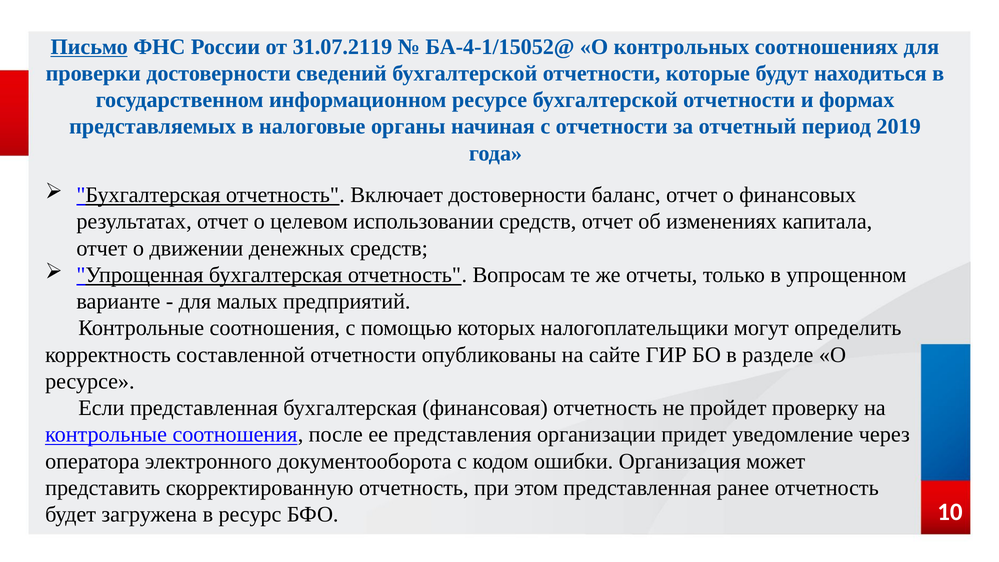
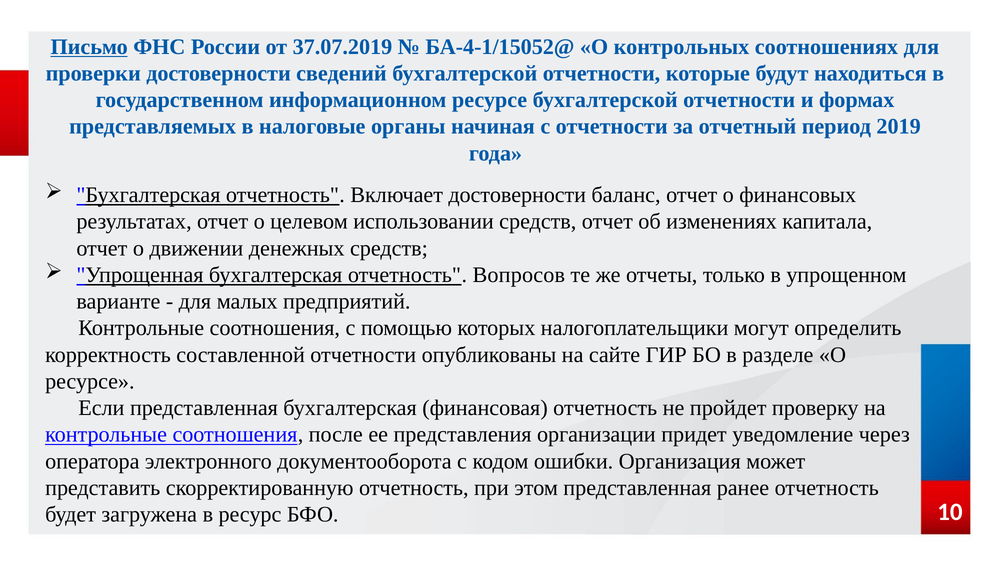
31.07.2119: 31.07.2119 -> 37.07.2019
Вопросам: Вопросам -> Вопросов
